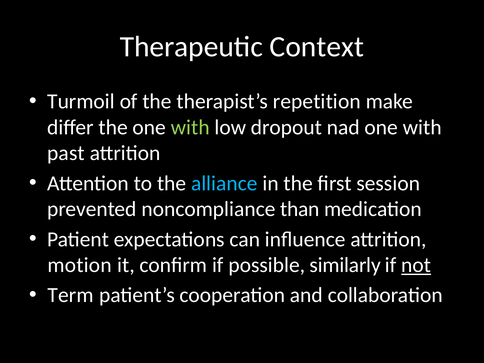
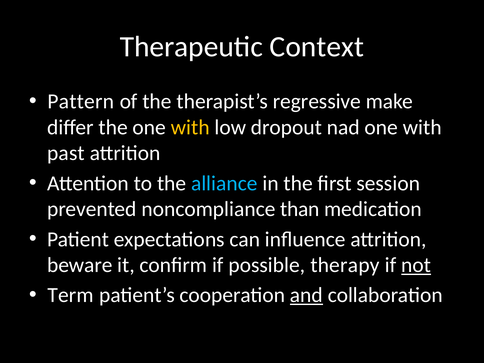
Turmoil: Turmoil -> Pattern
repetition: repetition -> regressive
with at (190, 127) colour: light green -> yellow
motion: motion -> beware
similarly: similarly -> therapy
and underline: none -> present
